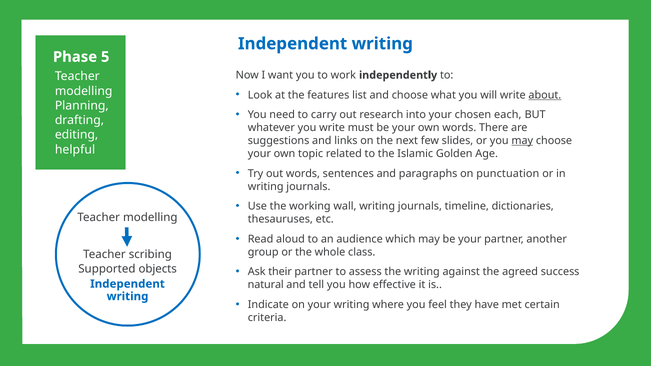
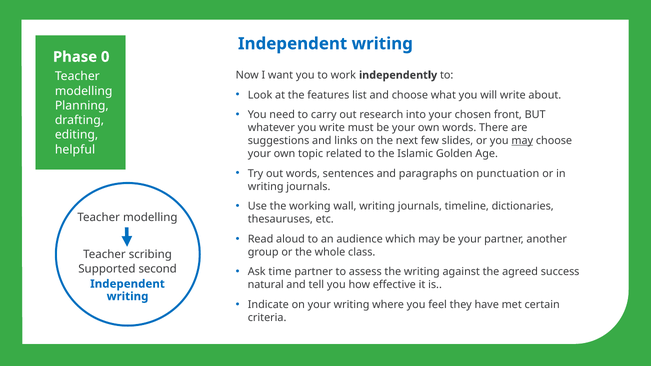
5: 5 -> 0
about underline: present -> none
each: each -> front
objects: objects -> second
their: their -> time
